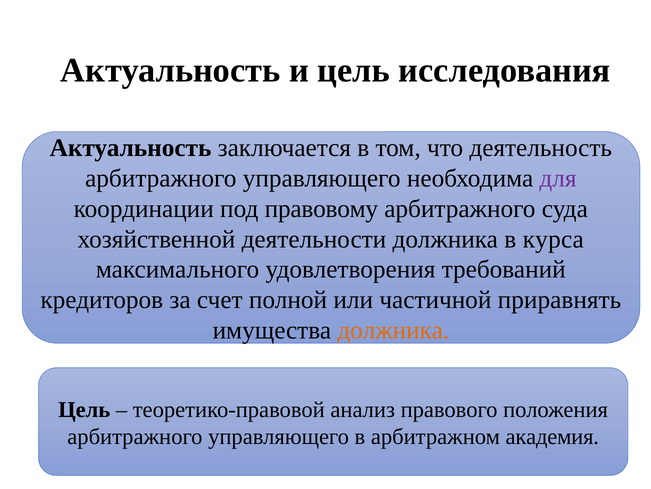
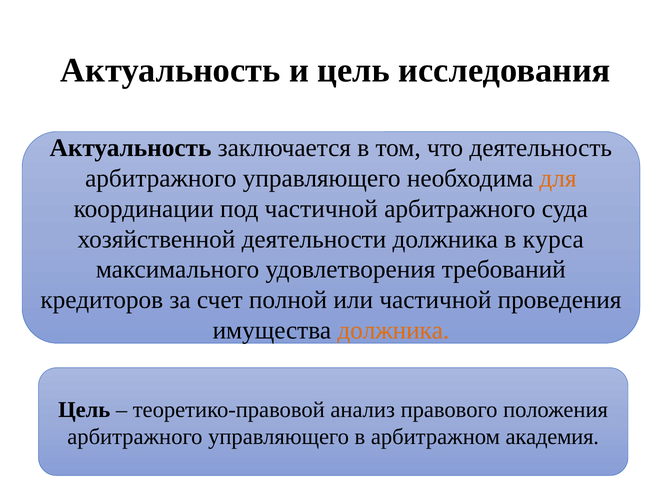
для colour: purple -> orange
под правовому: правовому -> частичной
приравнять: приравнять -> проведения
